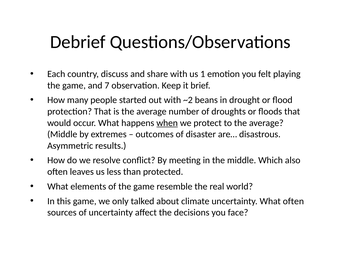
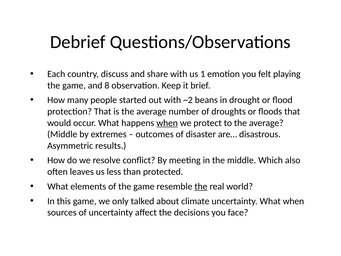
7: 7 -> 8
the at (201, 186) underline: none -> present
What often: often -> when
